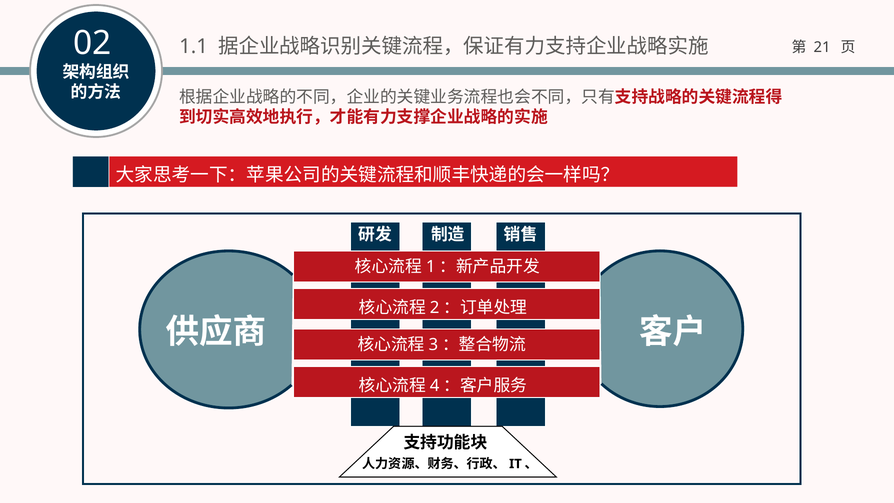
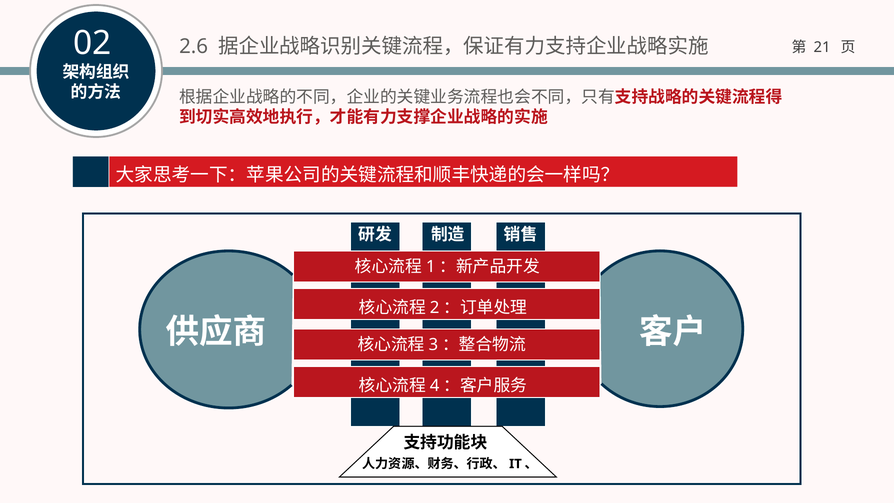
1.1: 1.1 -> 2.6
